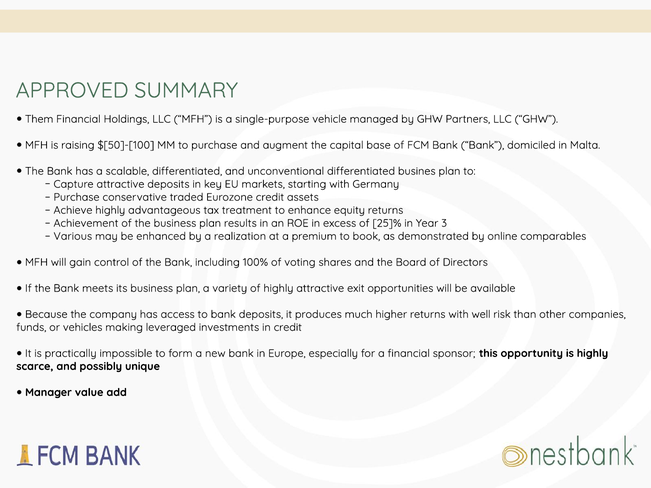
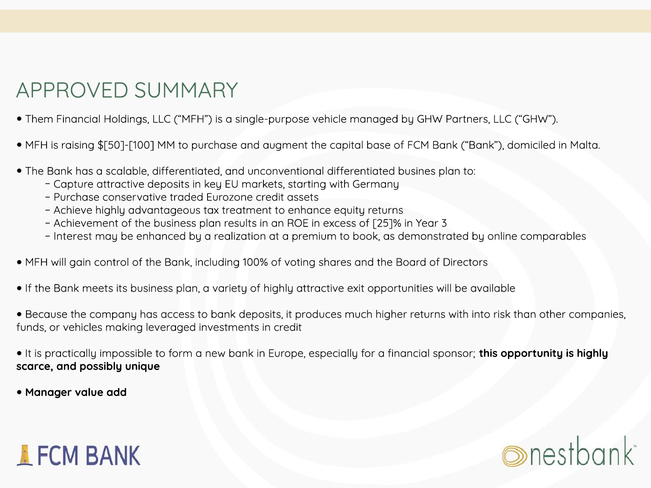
Various: Various -> Interest
well: well -> into
